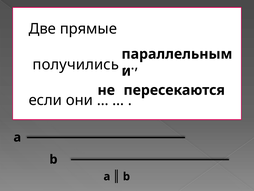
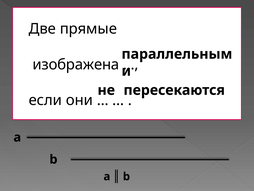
получились: получились -> изображена
